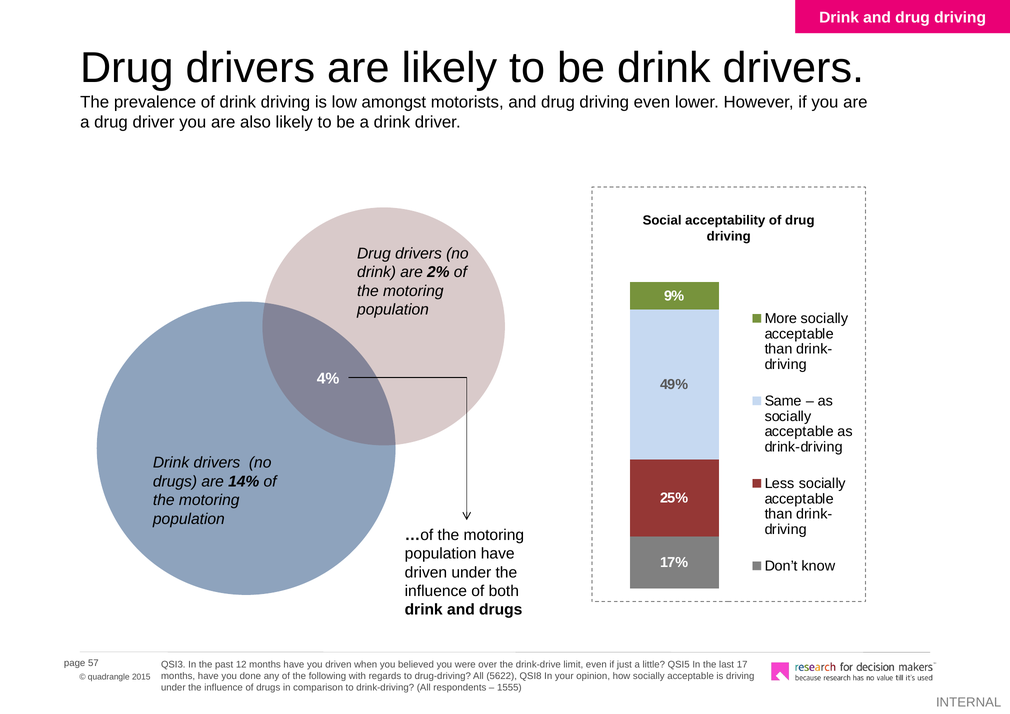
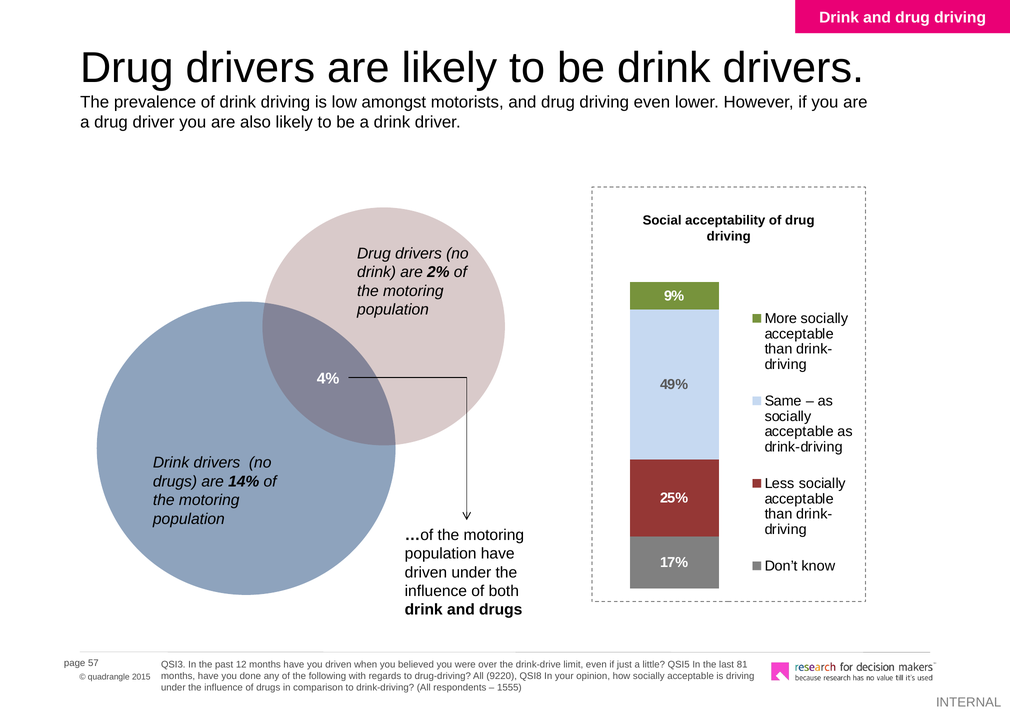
17: 17 -> 81
5622: 5622 -> 9220
